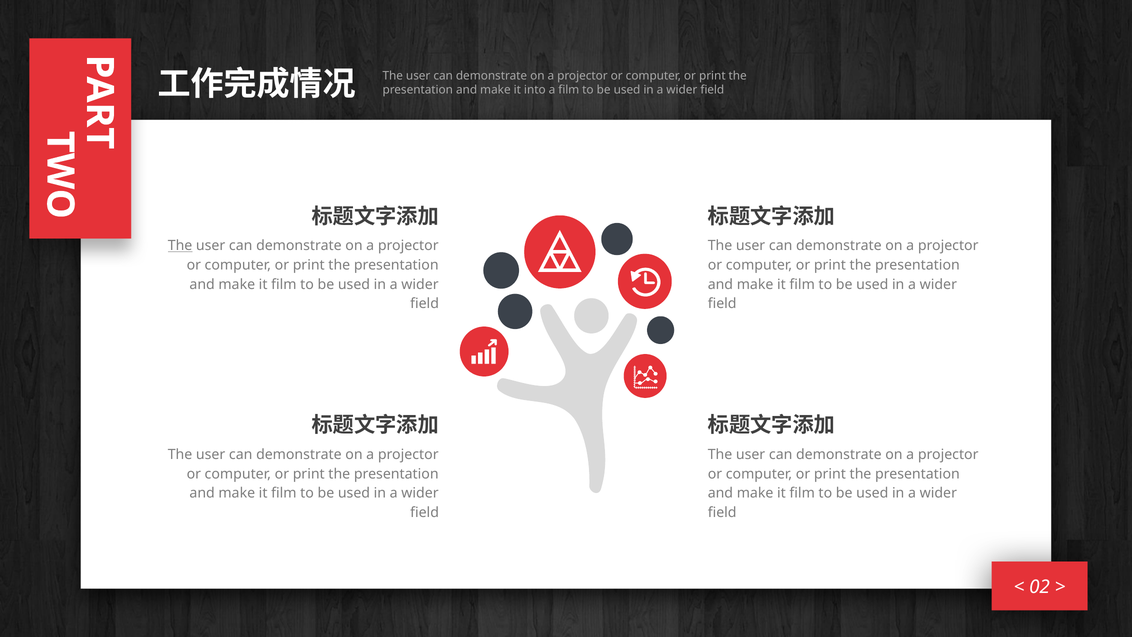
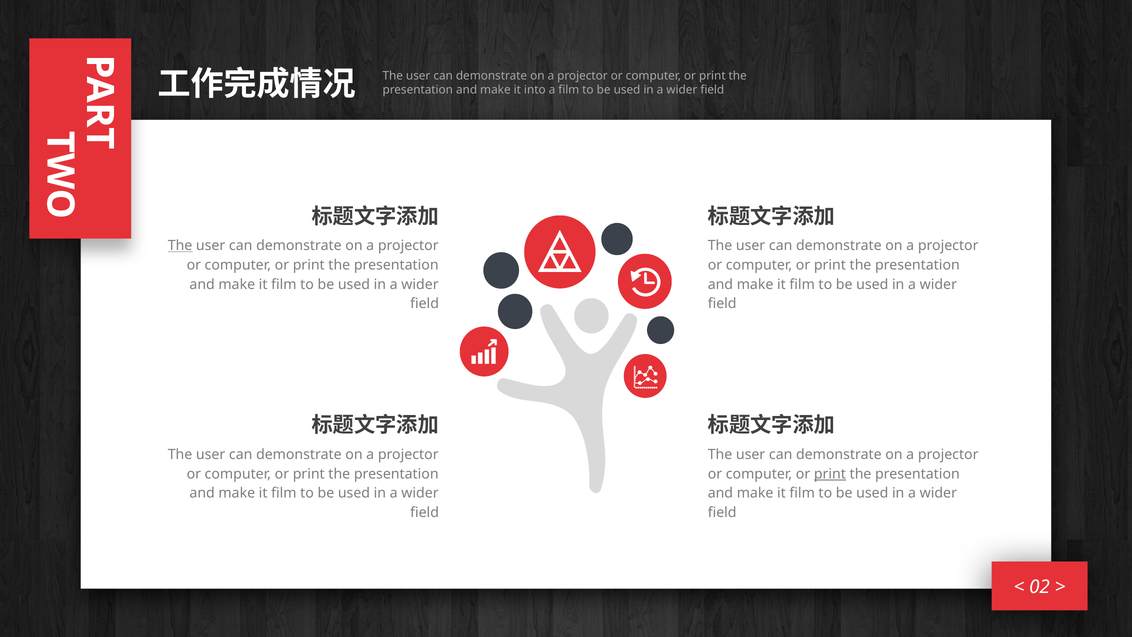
print at (830, 474) underline: none -> present
